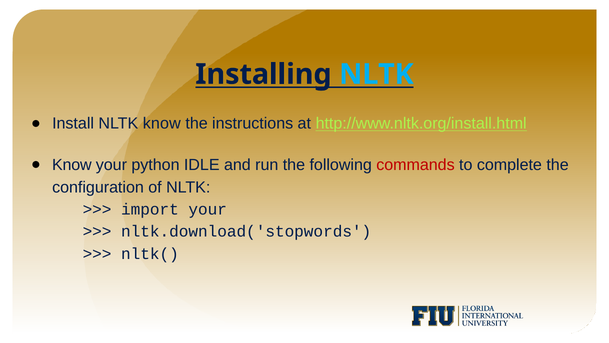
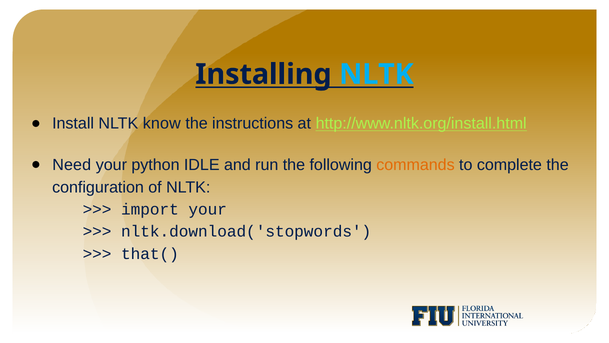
Know at (72, 165): Know -> Need
commands colour: red -> orange
nltk(: nltk( -> that(
